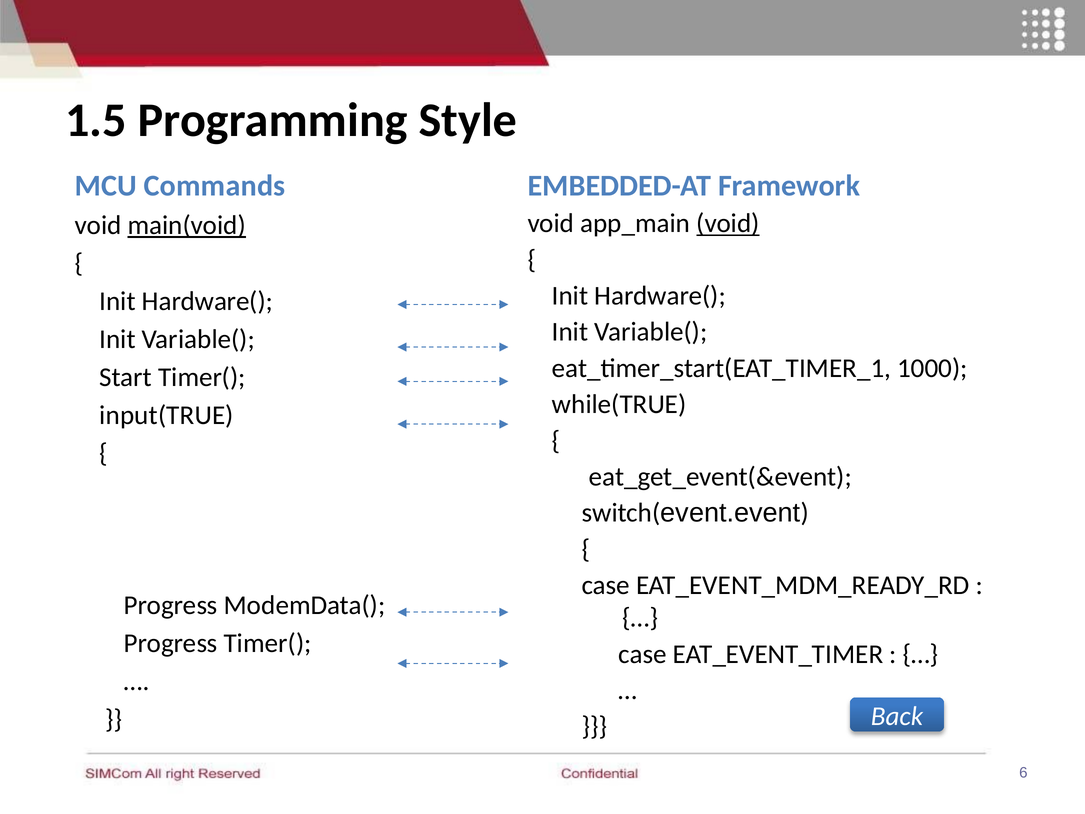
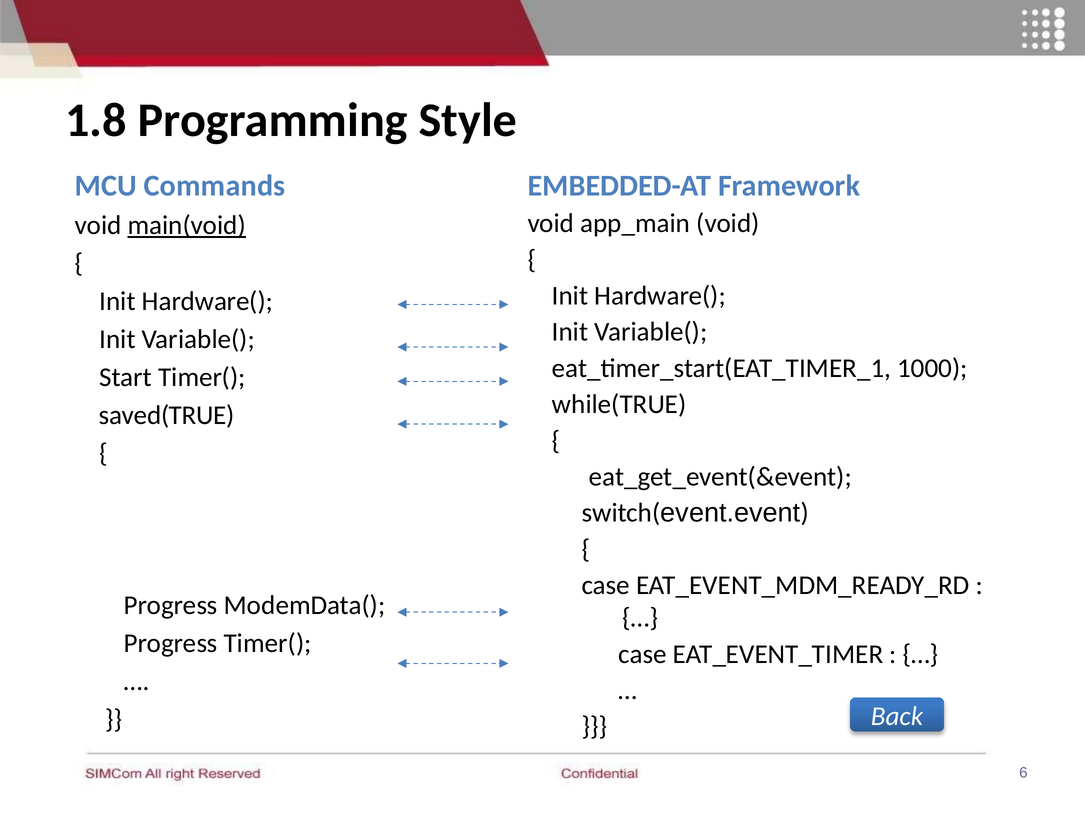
1.5: 1.5 -> 1.8
void at (728, 223) underline: present -> none
input(TRUE: input(TRUE -> saved(TRUE
